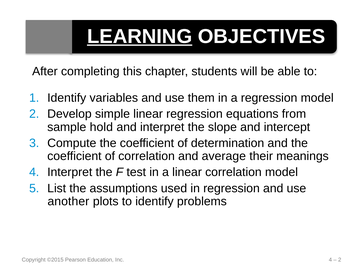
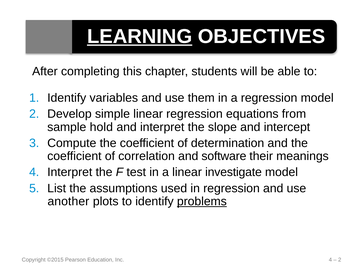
average: average -> software
linear correlation: correlation -> investigate
problems underline: none -> present
